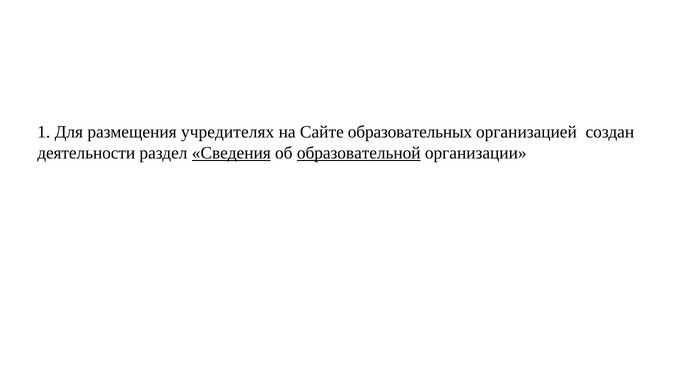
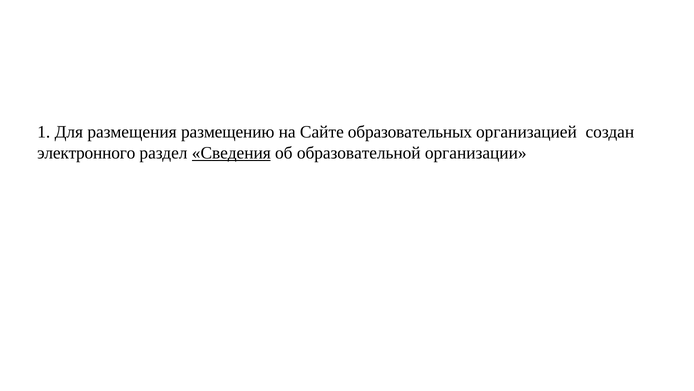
учредителях: учредителях -> размещению
деятельности: деятельности -> электронного
образовательной underline: present -> none
